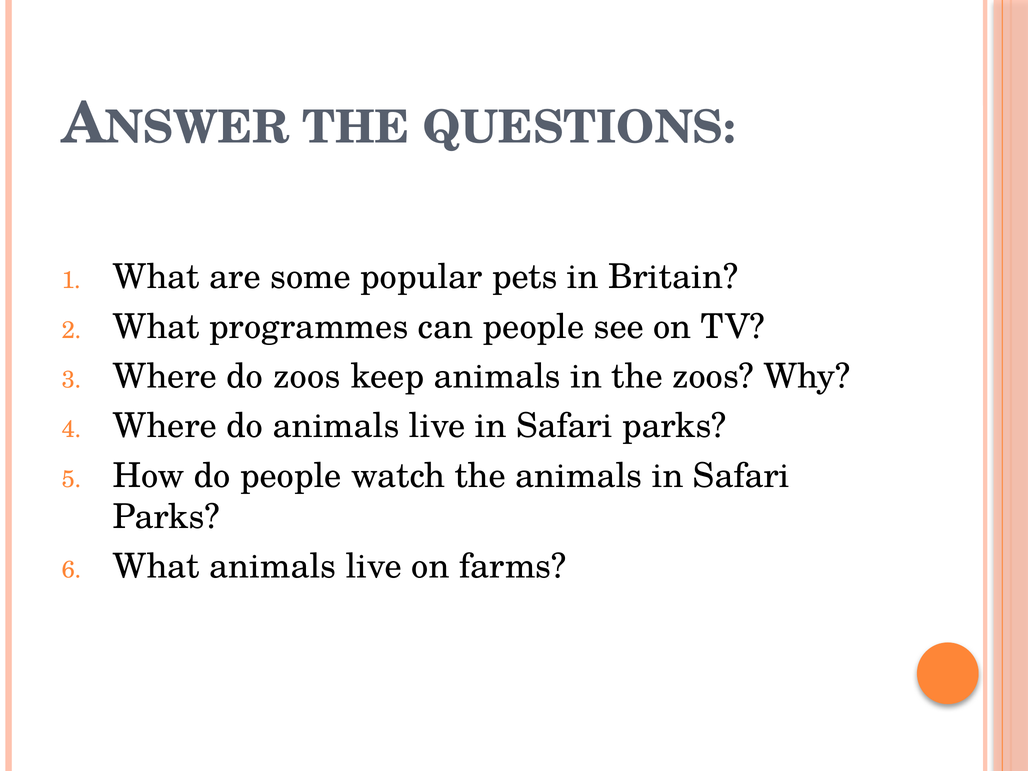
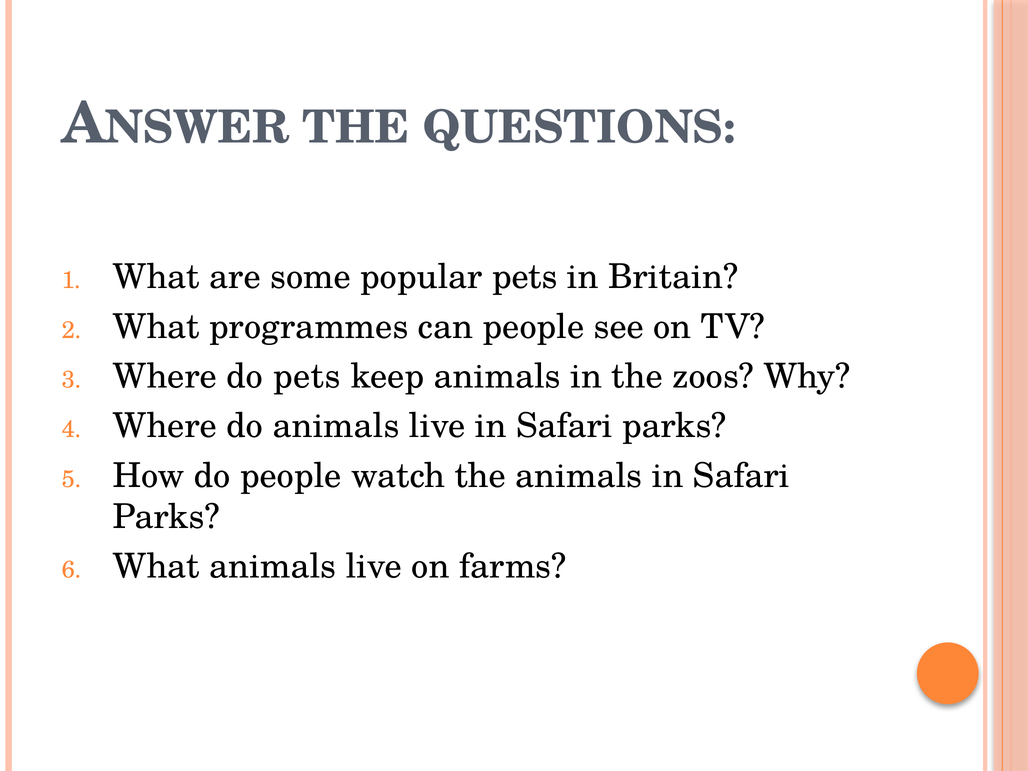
do zoos: zoos -> pets
